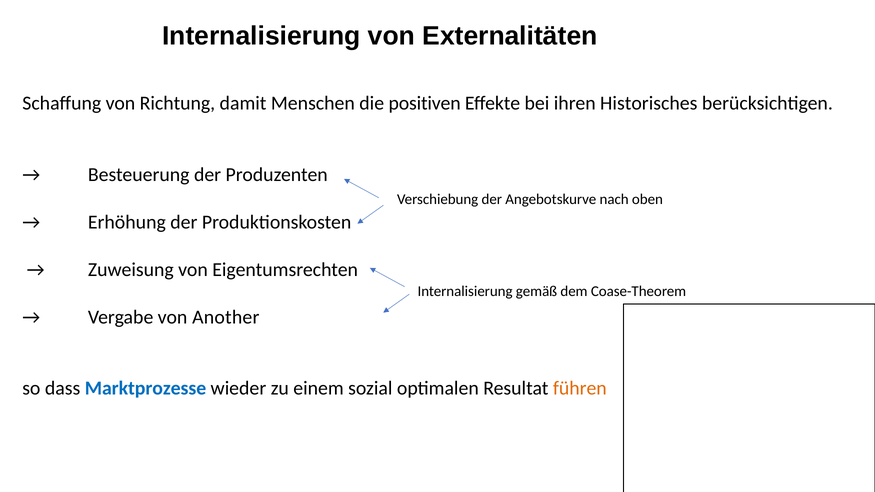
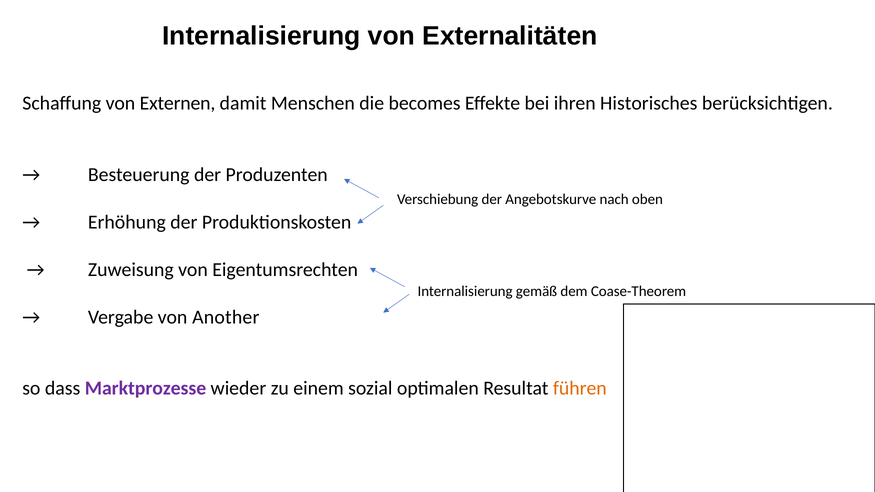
Richtung: Richtung -> Externen
positiven: positiven -> becomes
Marktprozesse colour: blue -> purple
